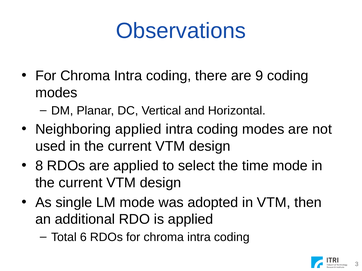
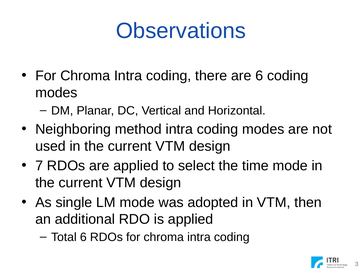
are 9: 9 -> 6
Neighboring applied: applied -> method
8: 8 -> 7
